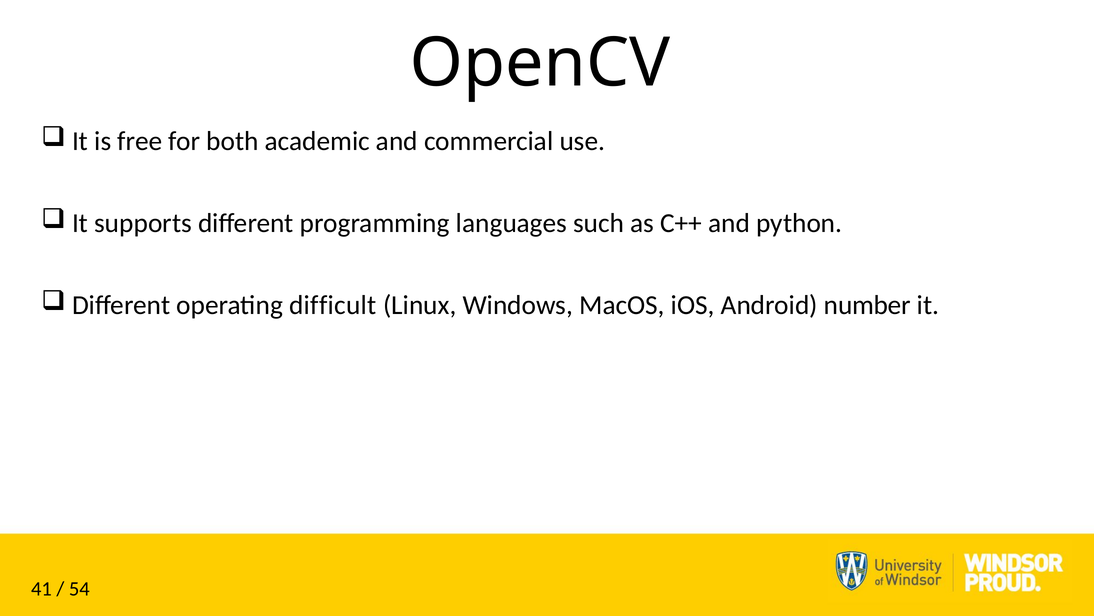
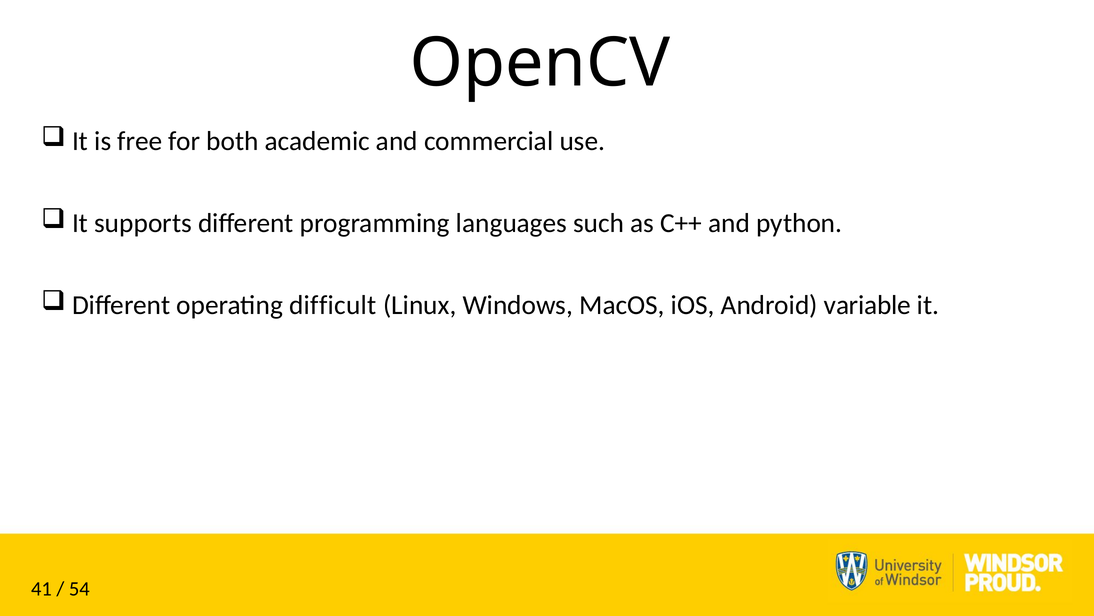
number: number -> variable
